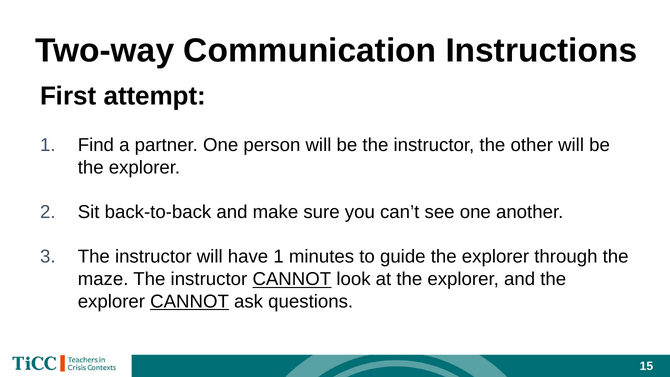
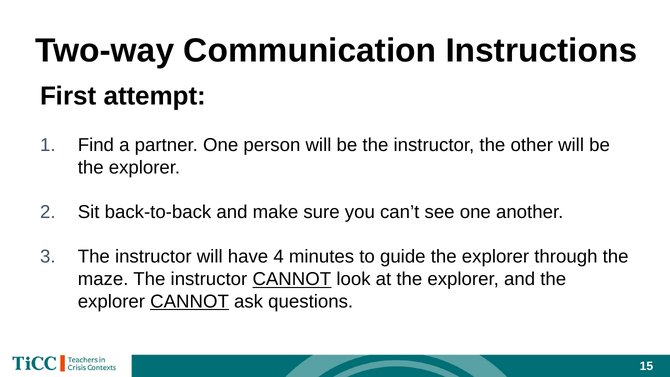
have 1: 1 -> 4
